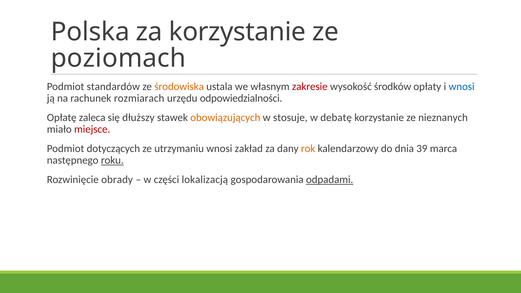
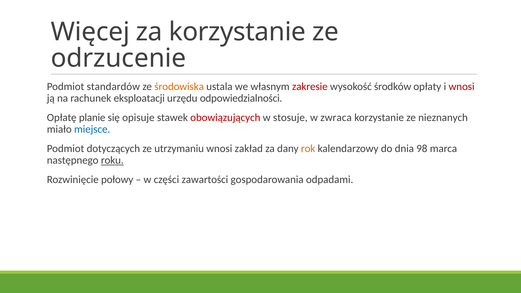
Polska: Polska -> Więcej
poziomach: poziomach -> odrzucenie
wnosi at (462, 87) colour: blue -> red
rozmiarach: rozmiarach -> eksploatacji
zaleca: zaleca -> planie
dłuższy: dłuższy -> opisuje
obowiązujących colour: orange -> red
debatę: debatę -> zwraca
miejsce colour: red -> blue
39: 39 -> 98
obrady: obrady -> połowy
lokalizacją: lokalizacją -> zawartości
odpadami underline: present -> none
